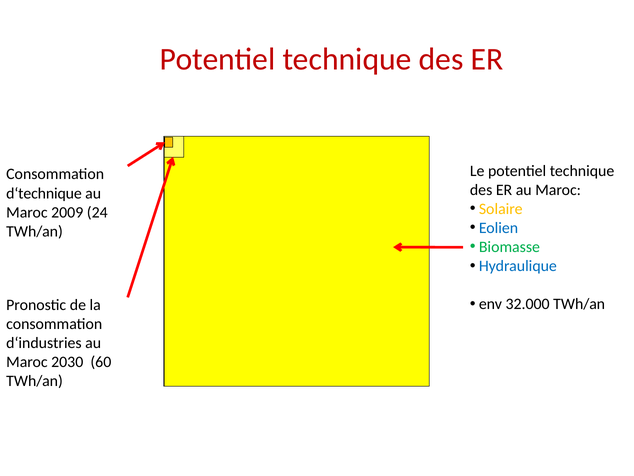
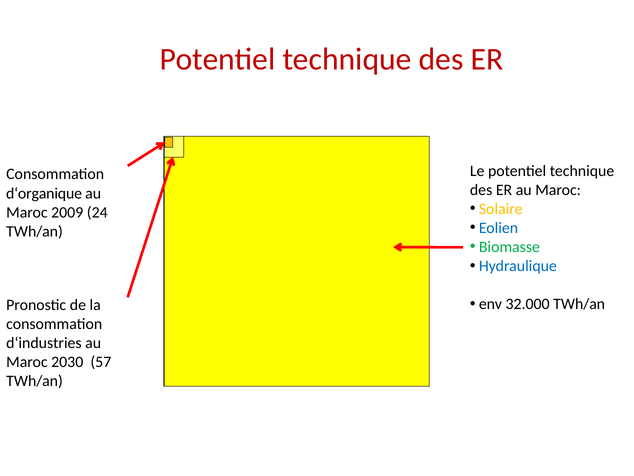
d‘technique: d‘technique -> d‘organique
60: 60 -> 57
